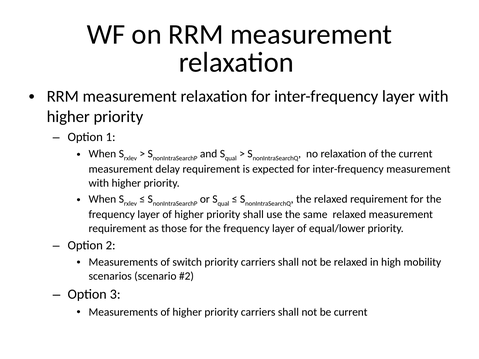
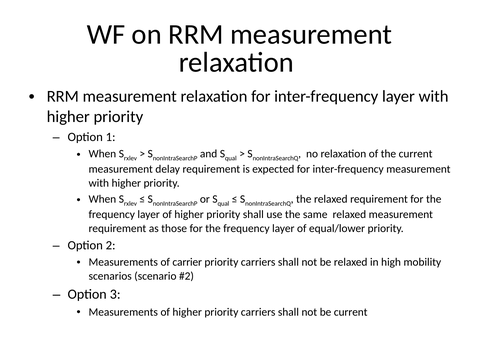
switch: switch -> carrier
